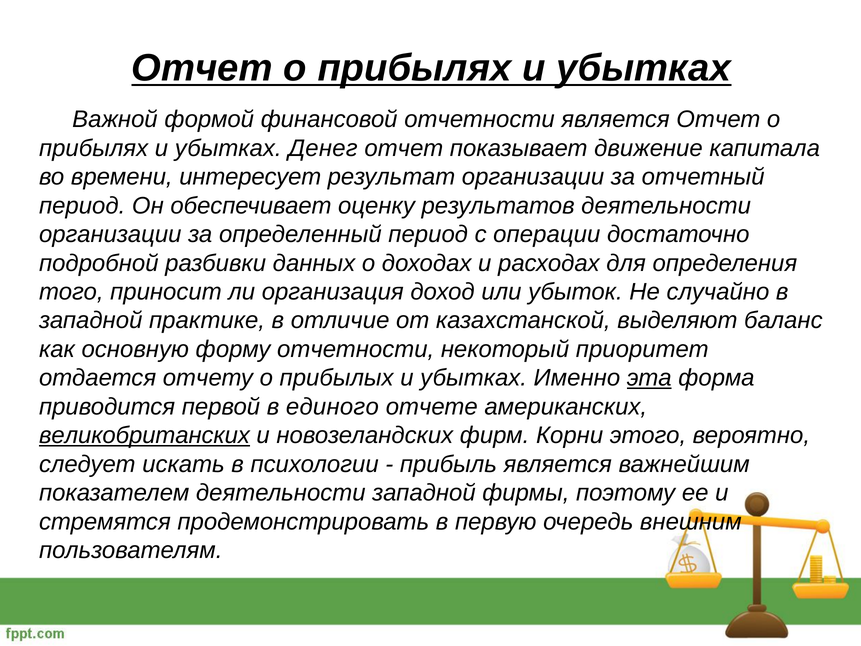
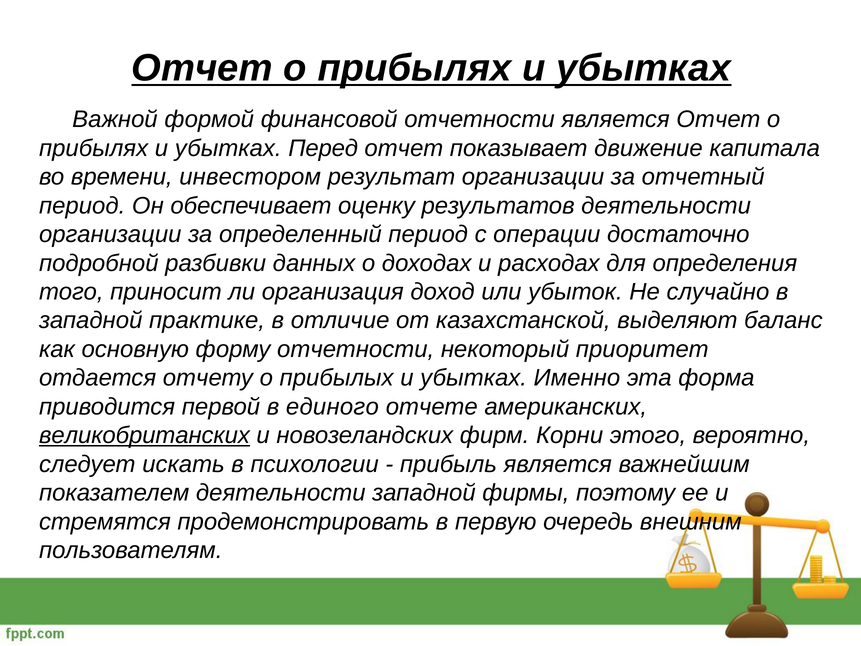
Денег: Денег -> Перед
интересует: интересует -> инвестором
эта underline: present -> none
